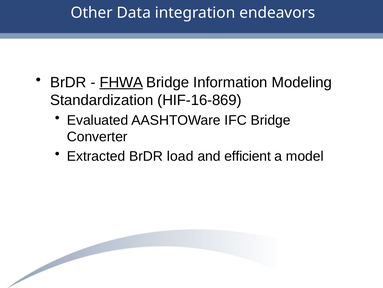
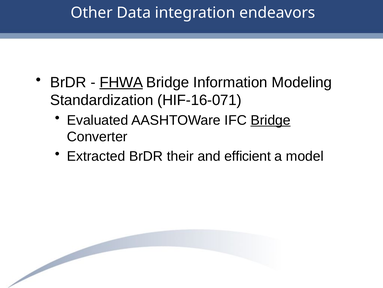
HIF-16-869: HIF-16-869 -> HIF-16-071
Bridge at (271, 120) underline: none -> present
load: load -> their
